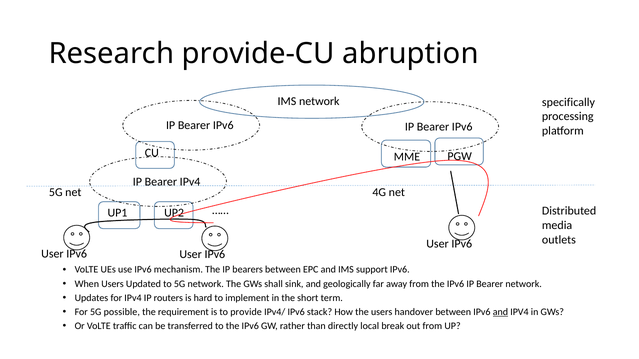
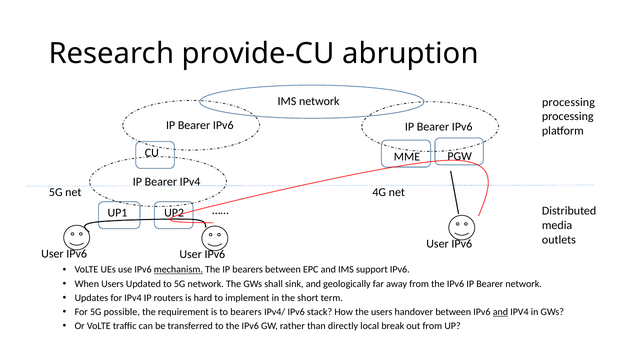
specifically at (569, 102): specifically -> processing
mechanism underline: none -> present
to provide: provide -> bearers
